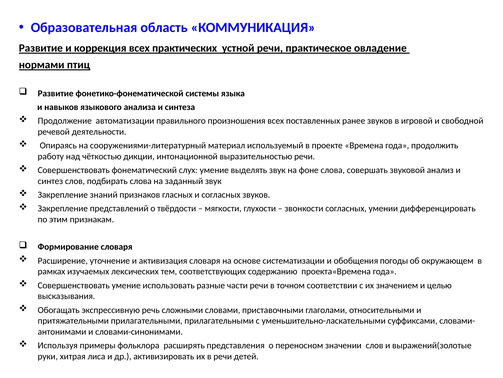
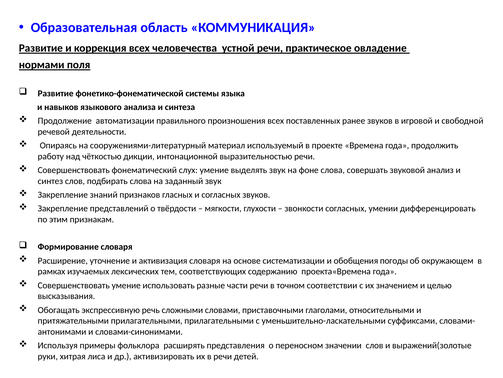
практических: практических -> человечества
птиц: птиц -> поля
